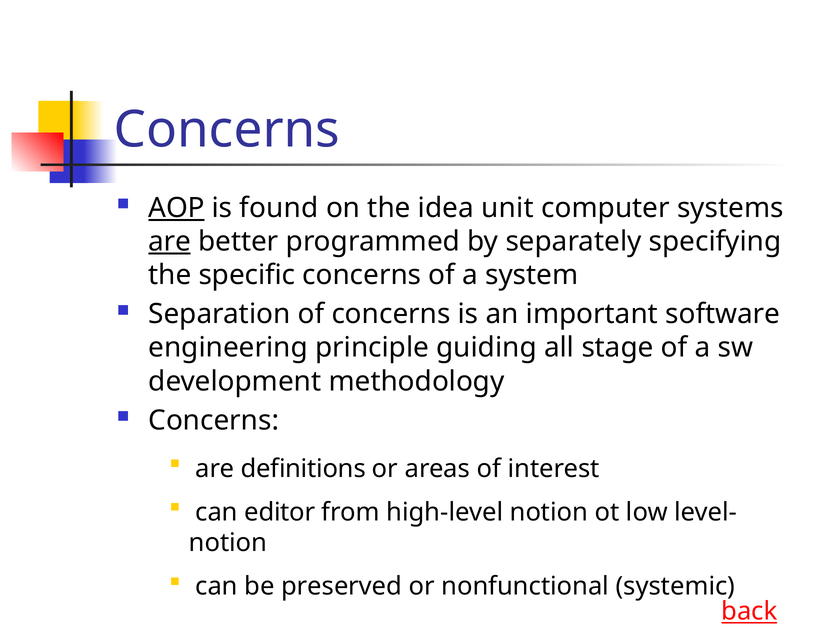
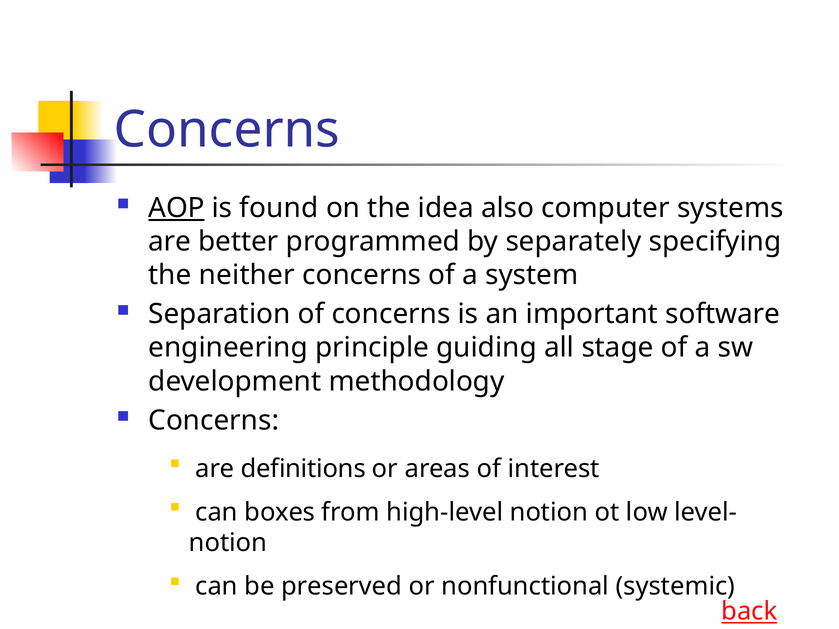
unit: unit -> also
are at (170, 242) underline: present -> none
specific: specific -> neither
editor: editor -> boxes
